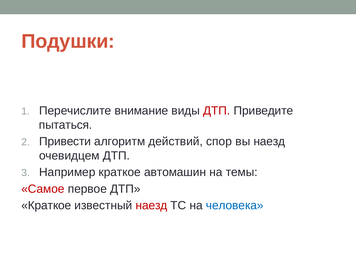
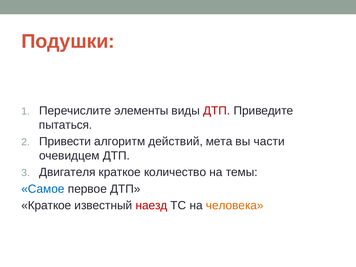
внимание: внимание -> элементы
спор: спор -> мета
вы наезд: наезд -> части
Например: Например -> Двигателя
автомашин: автомашин -> количество
Самое colour: red -> blue
человека colour: blue -> orange
